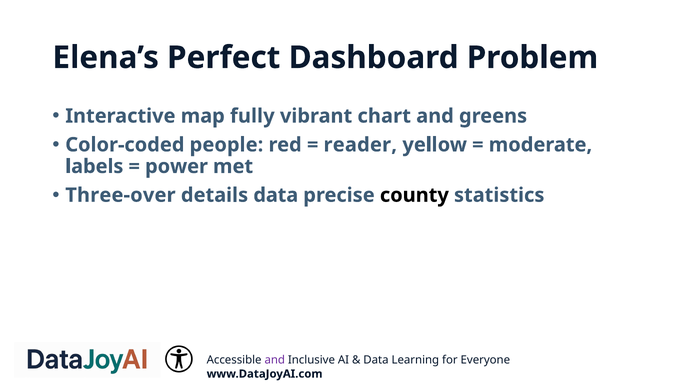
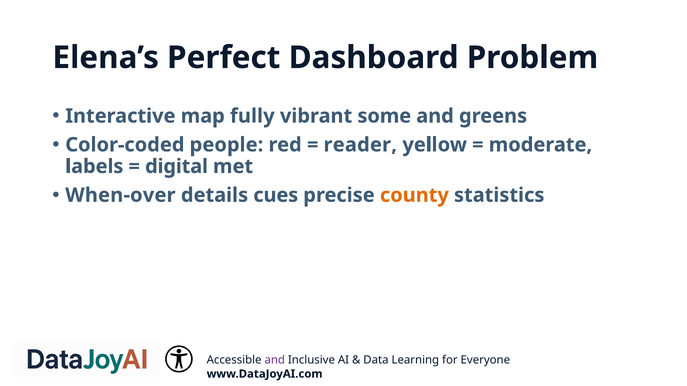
chart: chart -> some
power: power -> digital
Three-over: Three-over -> When-over
details data: data -> cues
county colour: black -> orange
